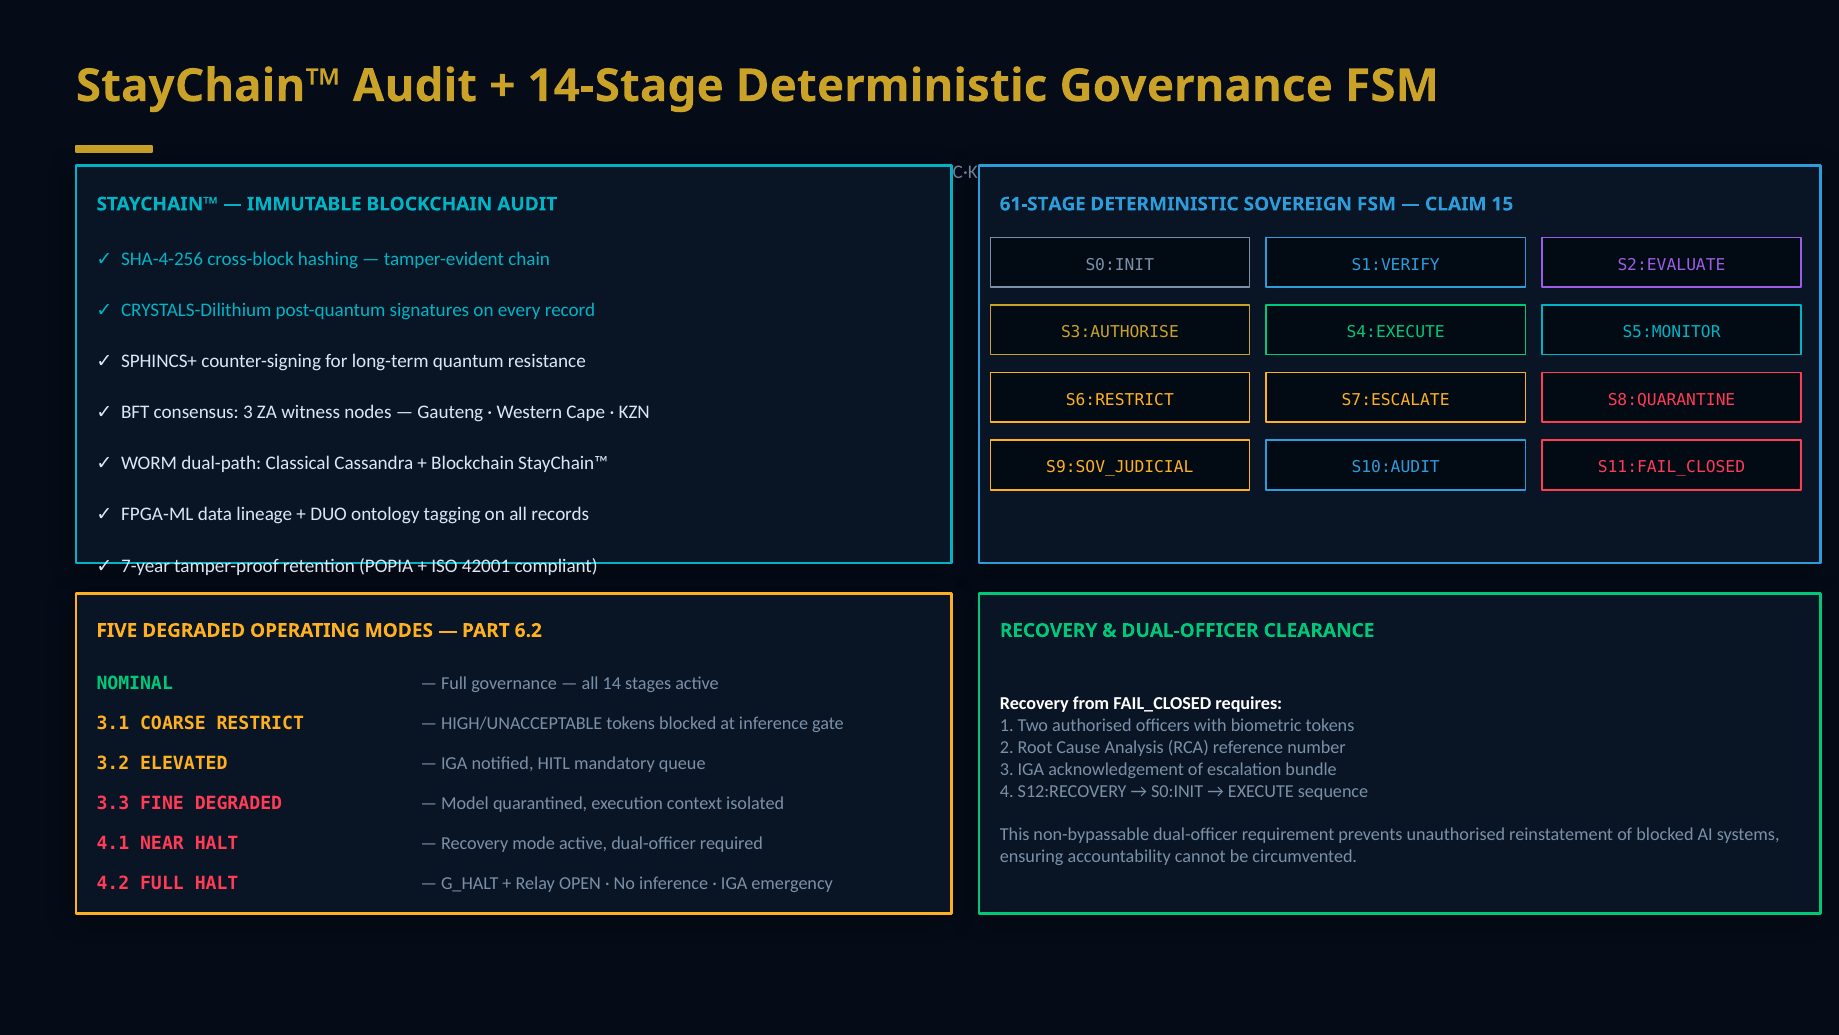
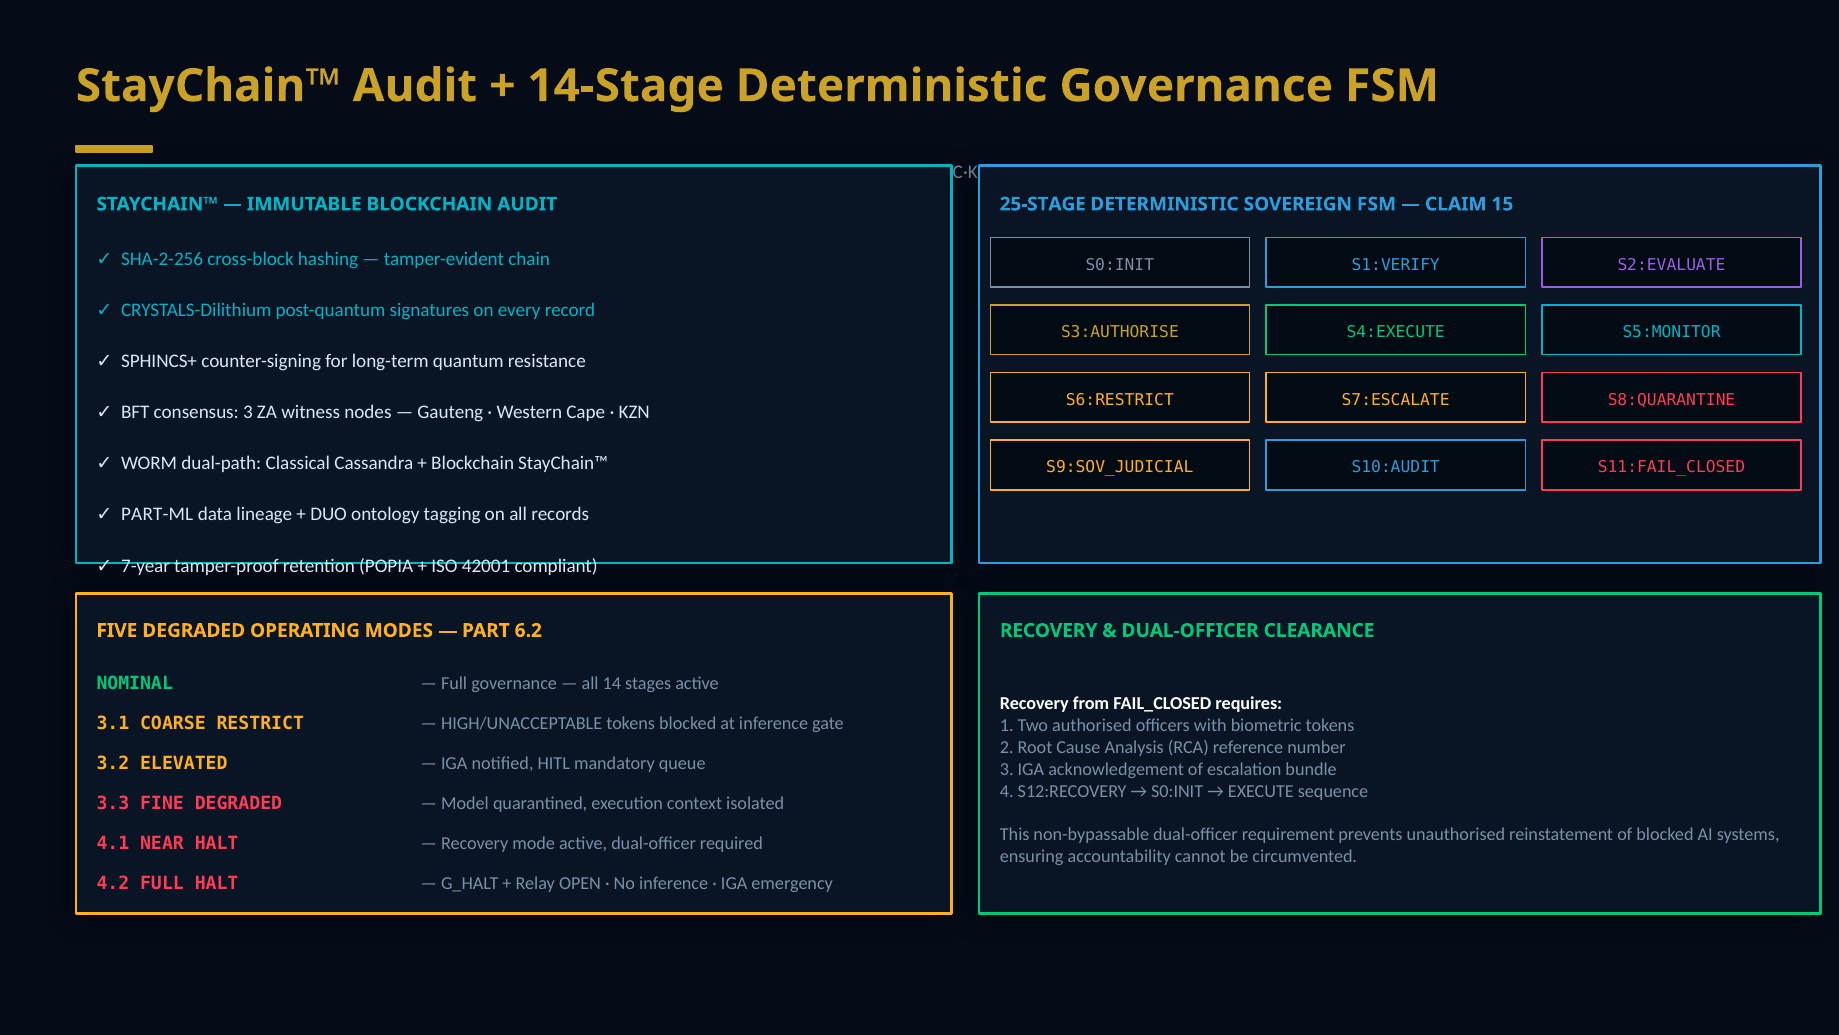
61-STAGE: 61-STAGE -> 25-STAGE
SHA-4-256: SHA-4-256 -> SHA-2-256
FPGA-ML: FPGA-ML -> PART-ML
